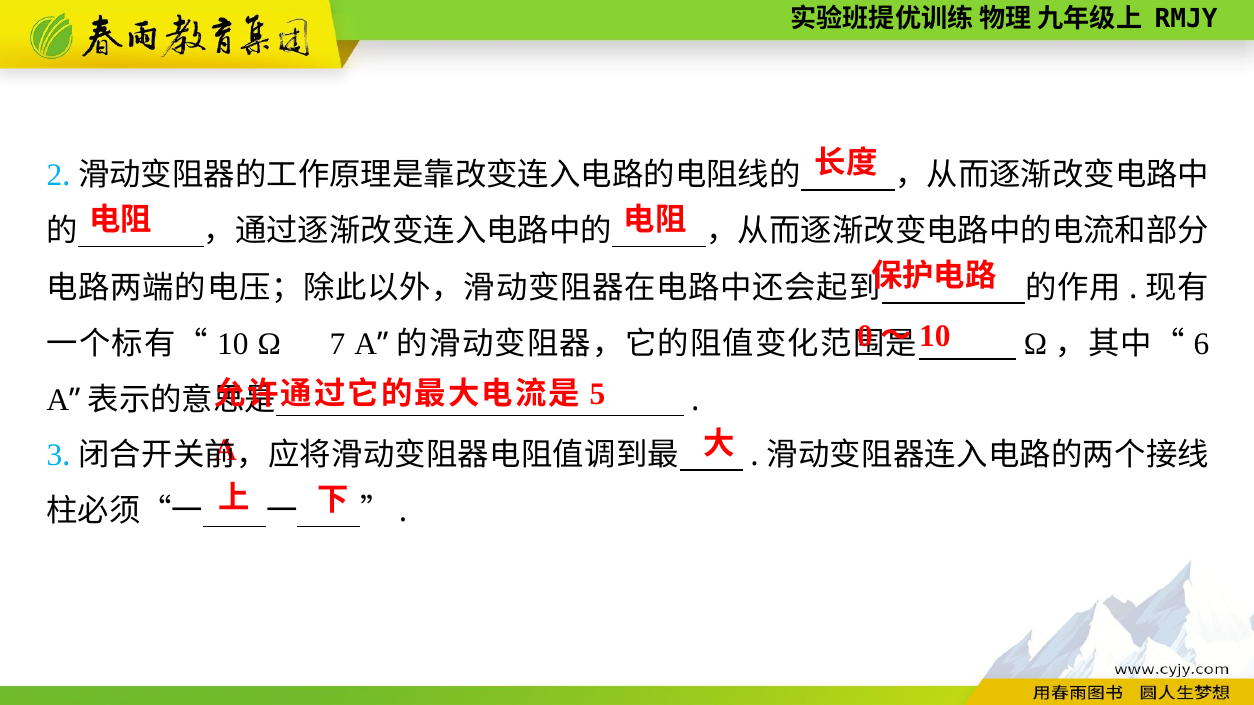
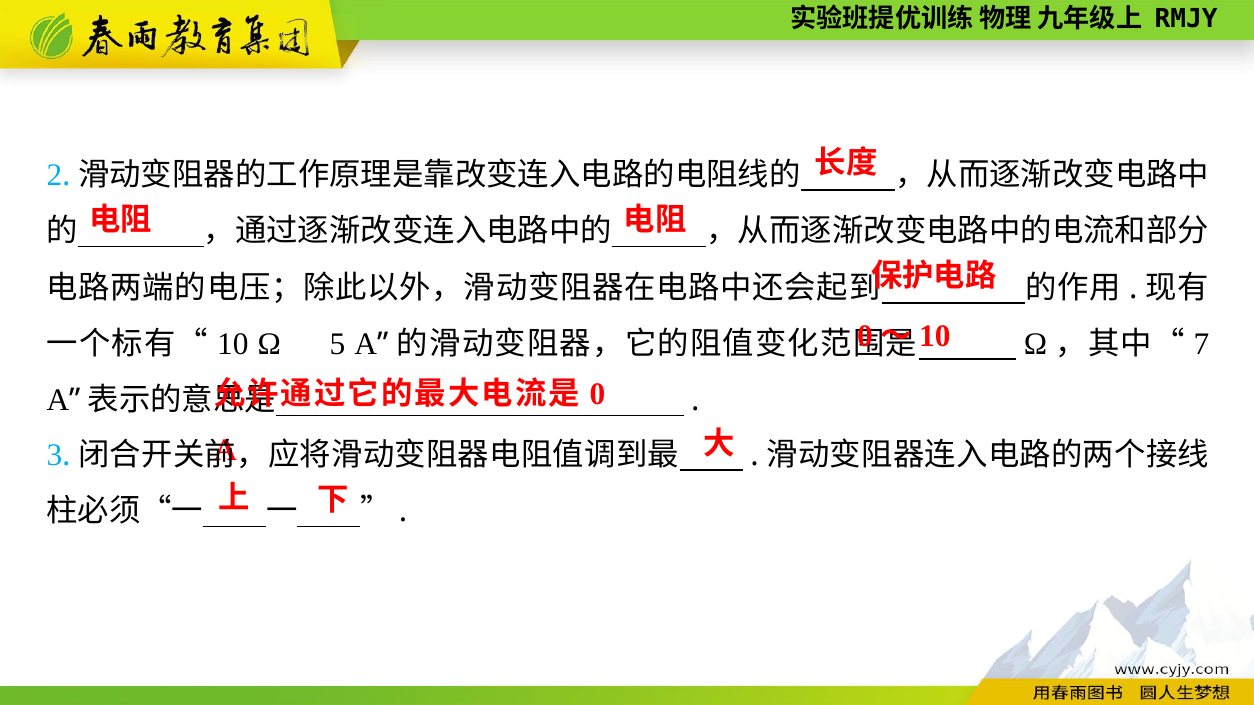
7: 7 -> 5
6: 6 -> 7
5: 5 -> 0
